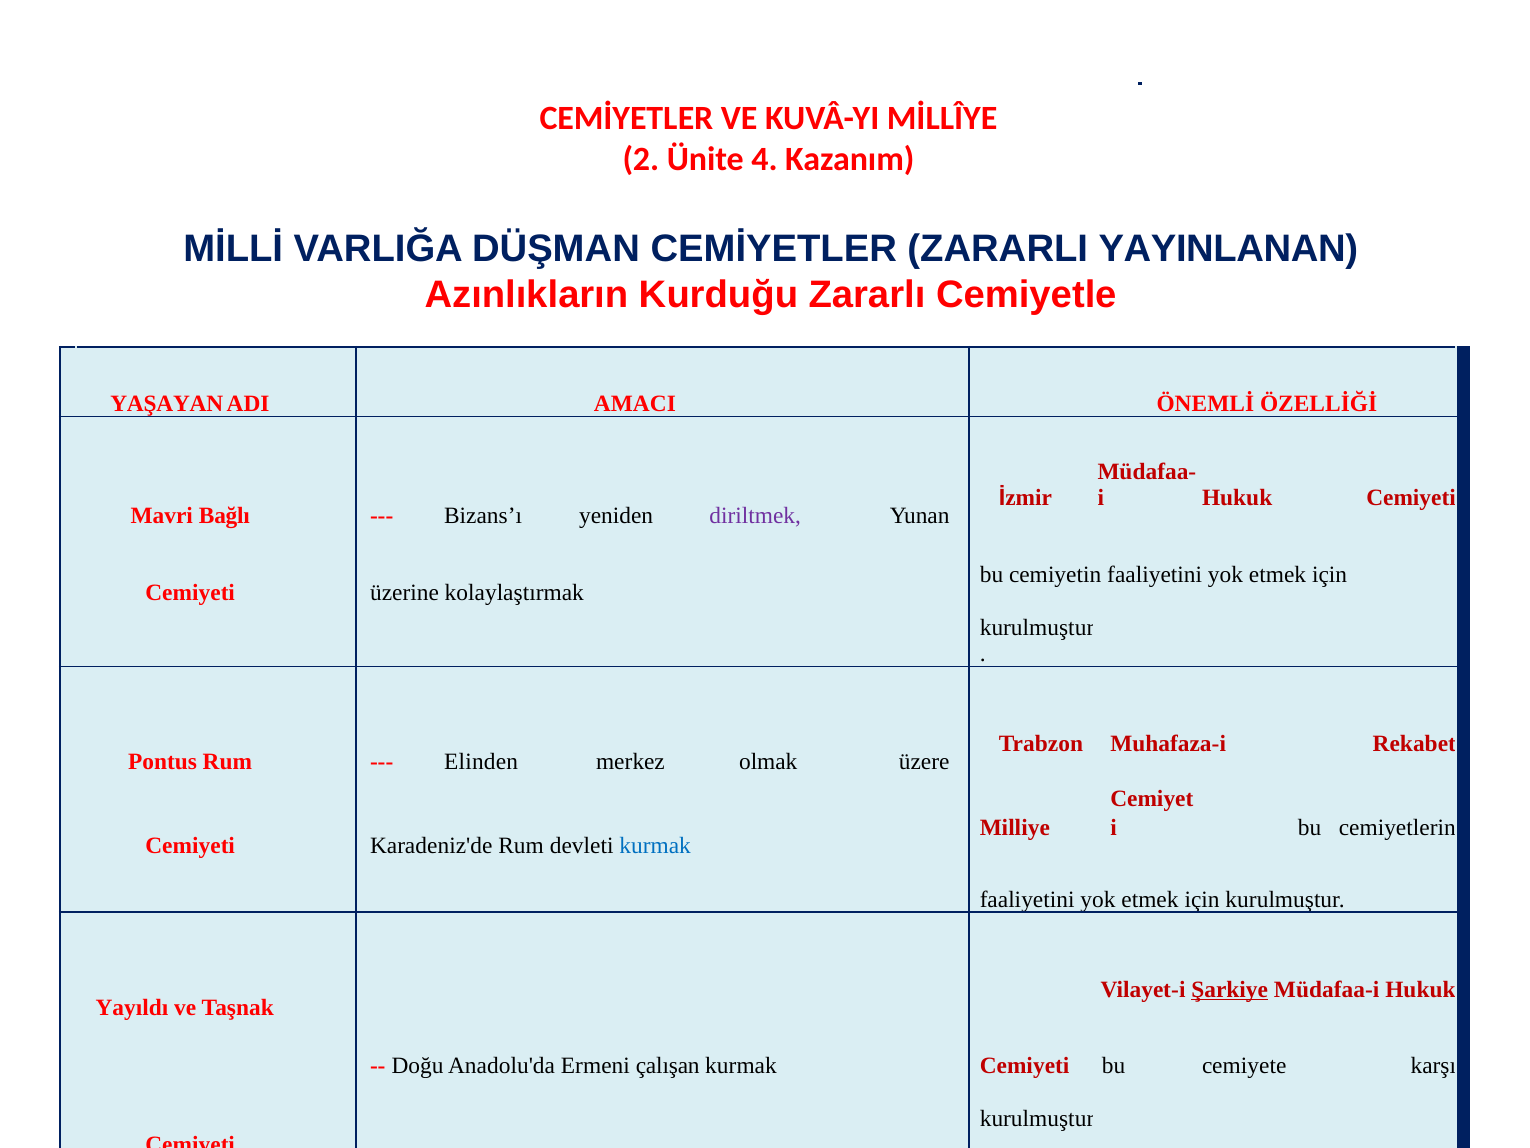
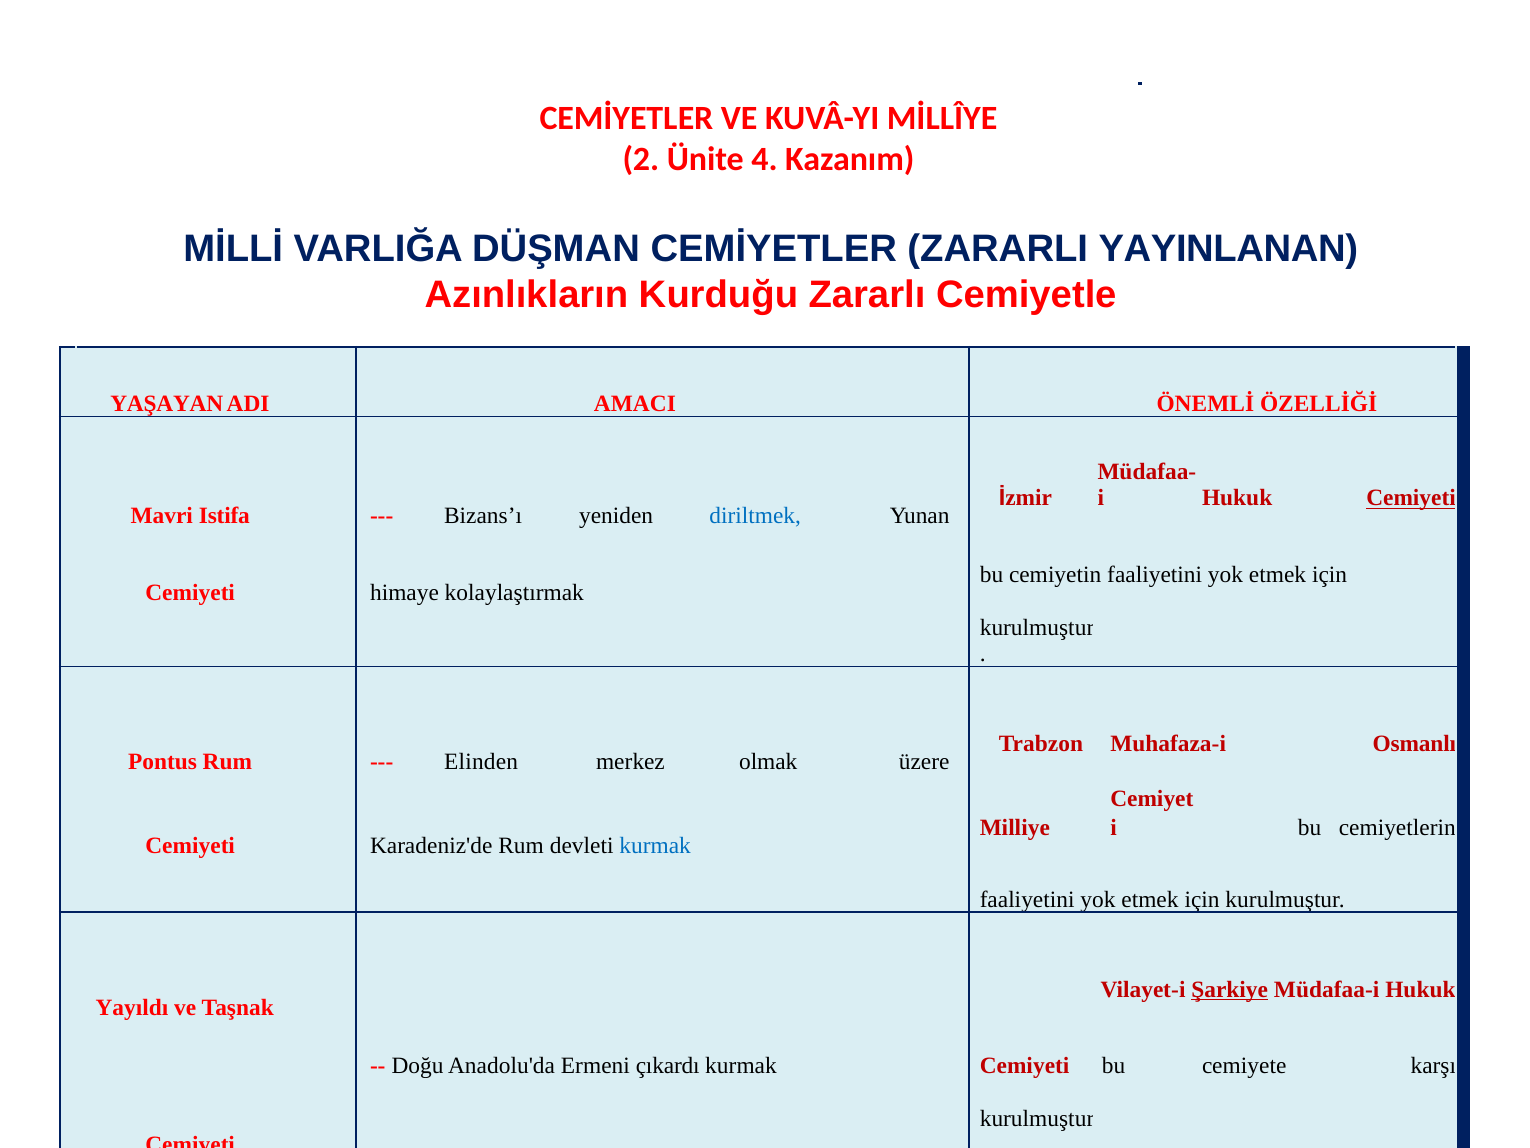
Cemiyeti at (1411, 498) underline: none -> present
Bağlı: Bağlı -> Istifa
diriltmek colour: purple -> blue
üzerine: üzerine -> himaye
Rekabet: Rekabet -> Osmanlı
çalışan: çalışan -> çıkardı
